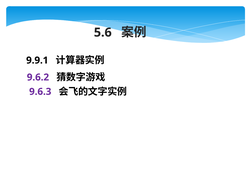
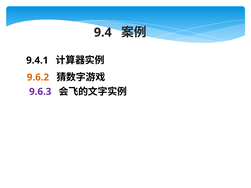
5.6: 5.6 -> 9.4
9.9.1: 9.9.1 -> 9.4.1
9.6.2 colour: purple -> orange
